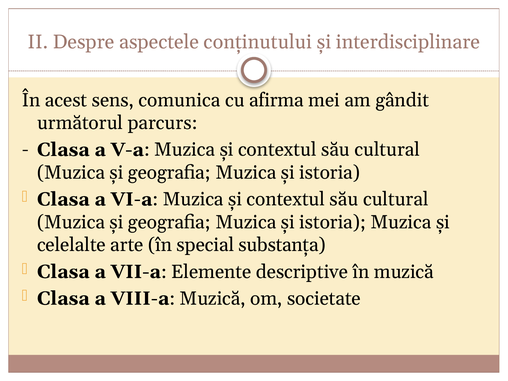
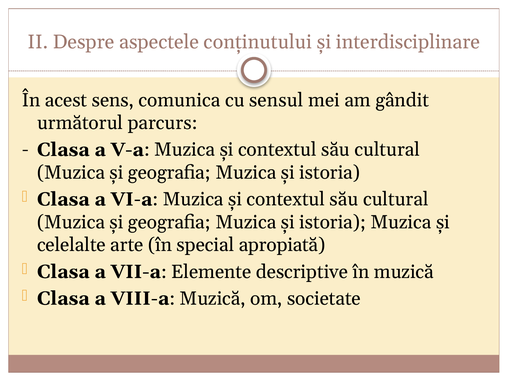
afirma: afirma -> sensul
substanța: substanța -> apropiată
